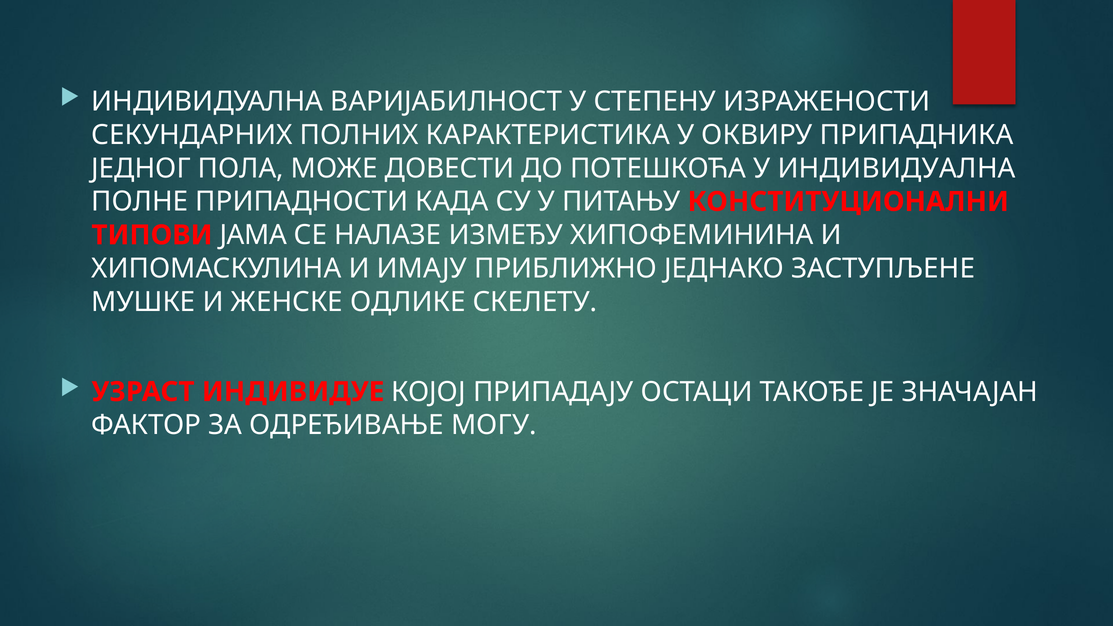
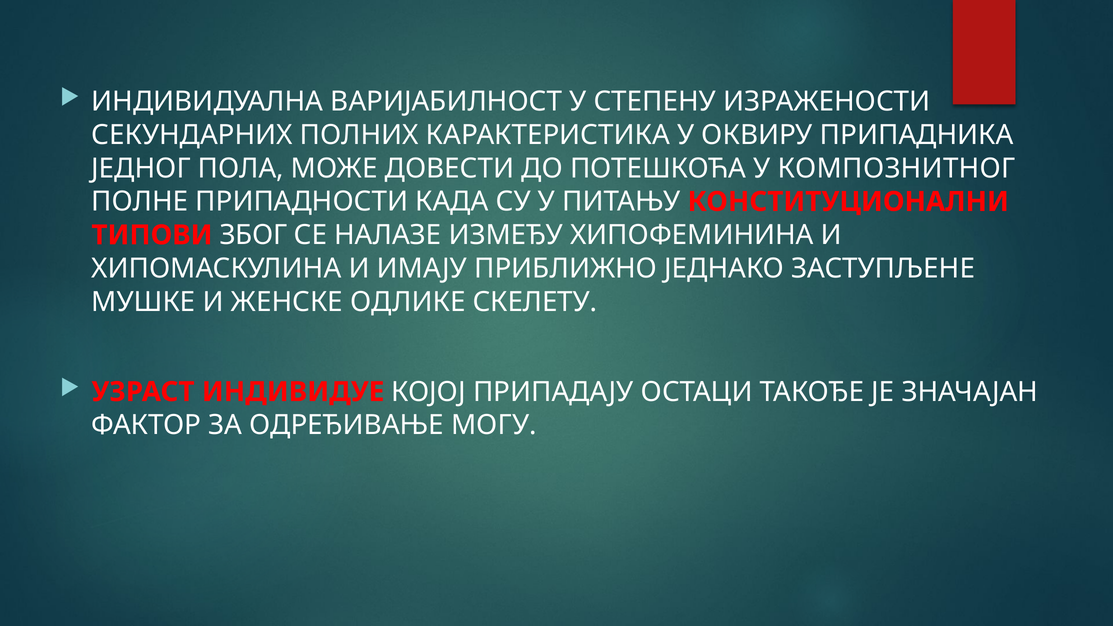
У ИНДИВИДУАЛНА: ИНДИВИДУАЛНА -> КОМПОЗНИТНОГ
ЈАМА: ЈАМА -> ЗБОГ
